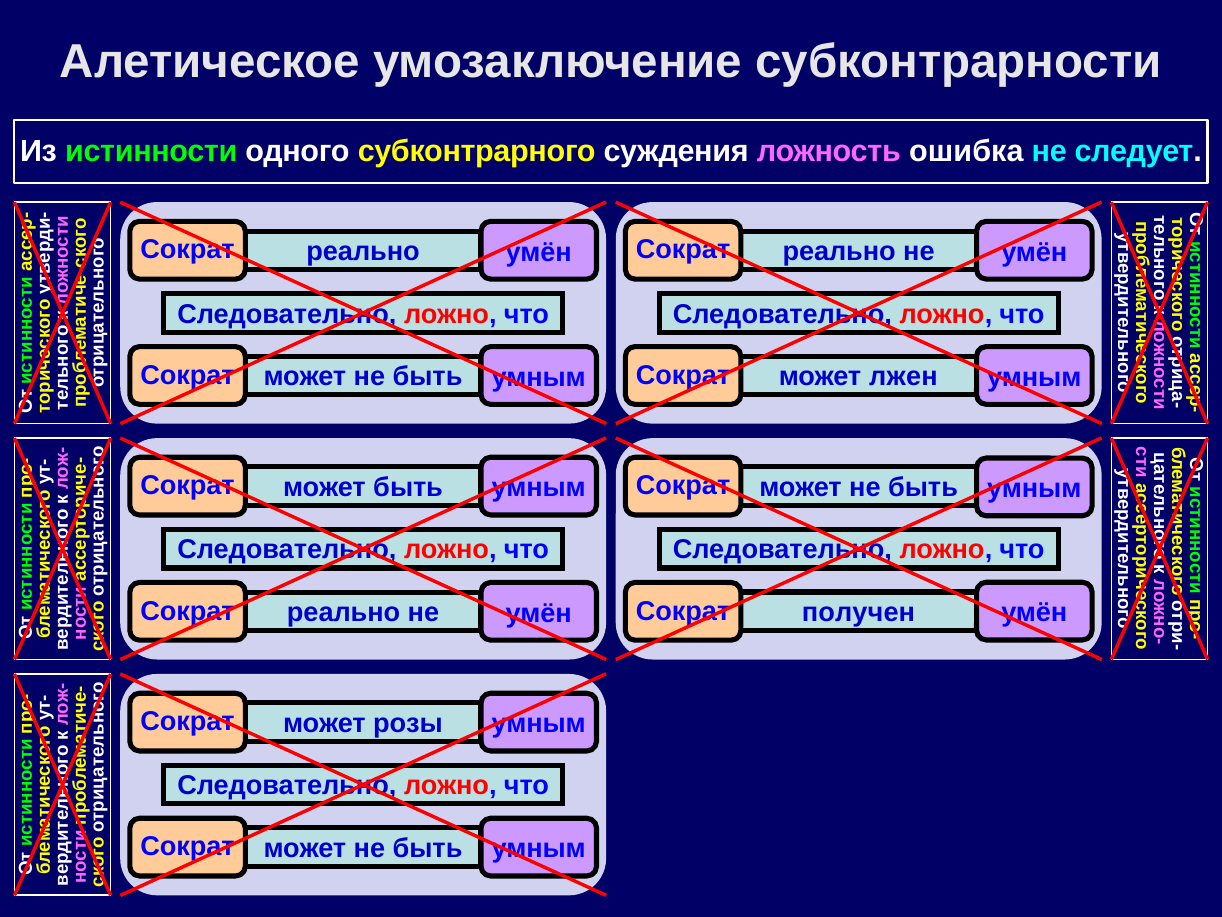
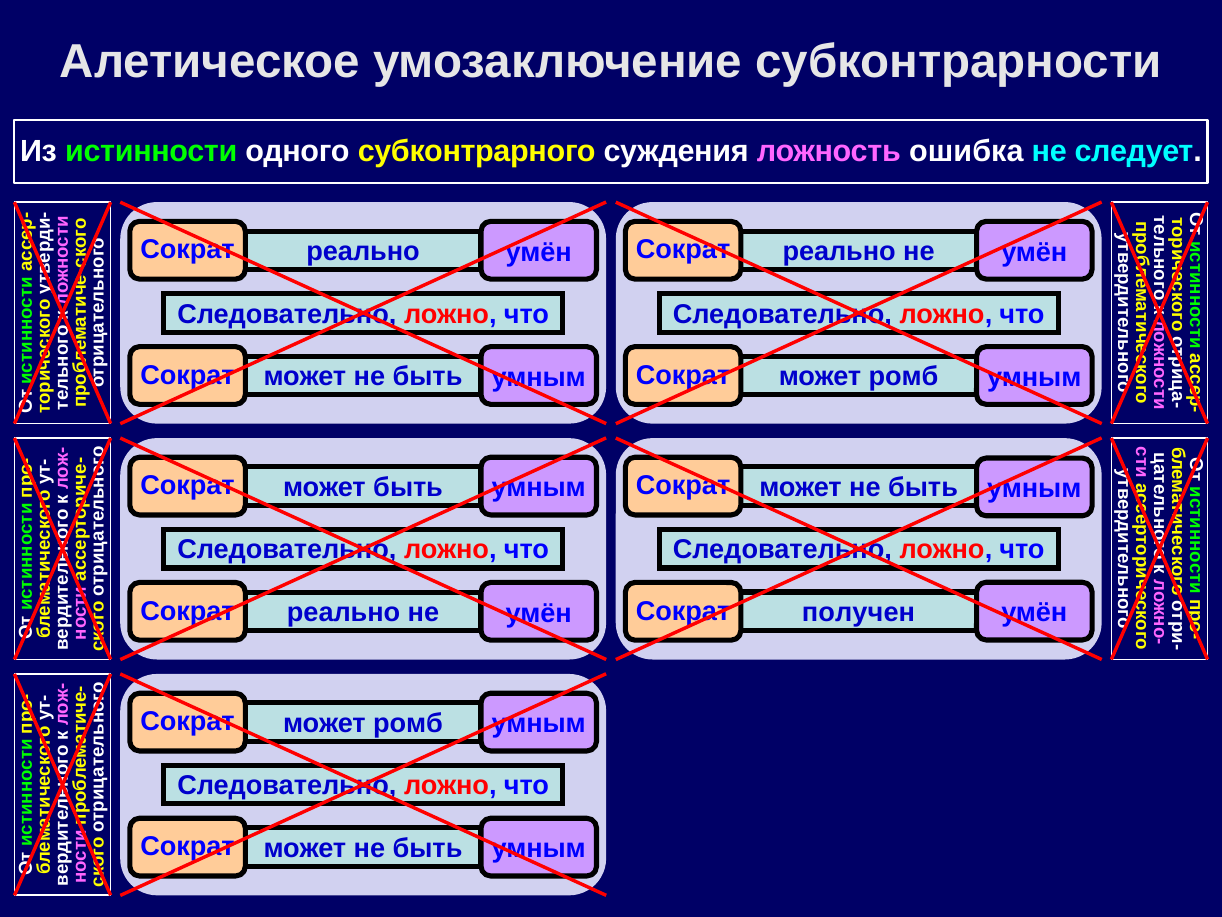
лжен at (903, 377): лжен -> ромб
розы at (408, 723): розы -> ромб
